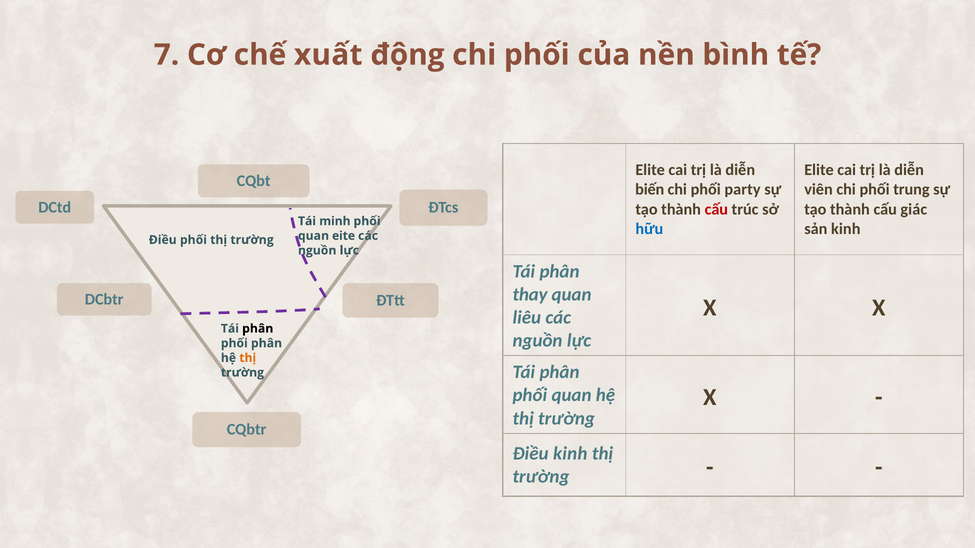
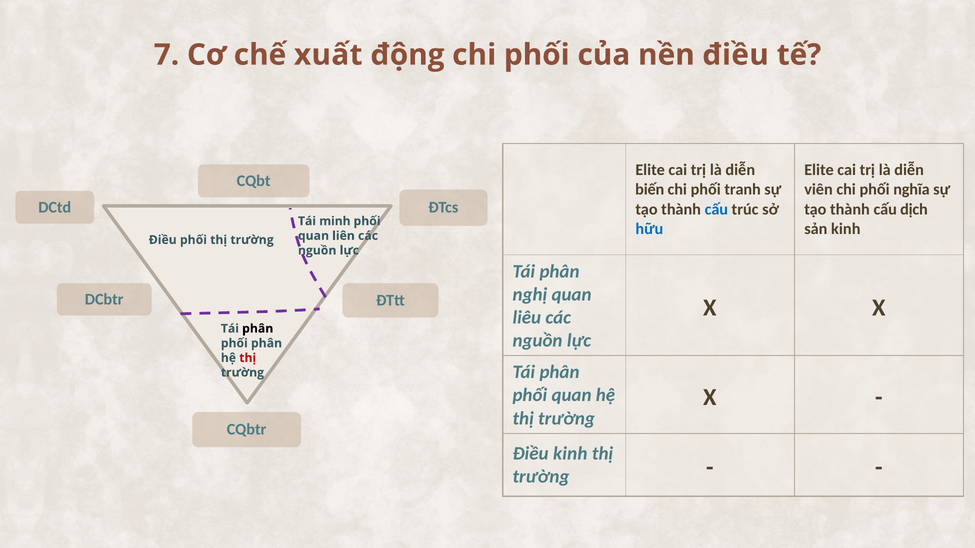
nền bình: bình -> điều
party: party -> tranh
trung: trung -> nghĩa
cấu at (716, 209) colour: red -> blue
giác: giác -> dịch
eite: eite -> liên
thay: thay -> nghị
thị at (248, 358) colour: orange -> red
